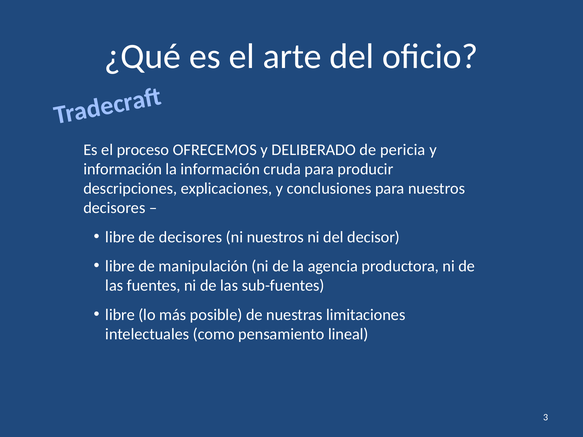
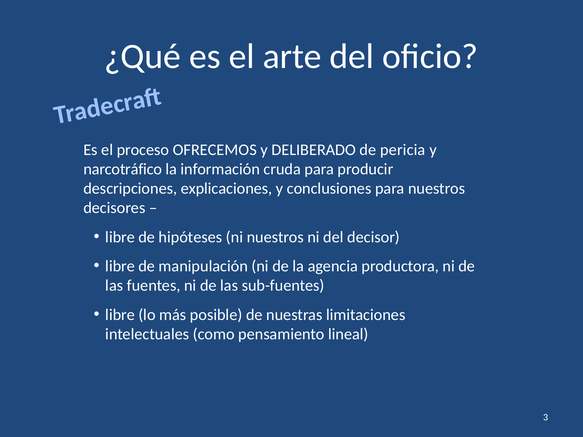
información at (123, 169): información -> narcotráfico
de decisores: decisores -> hipóteses
